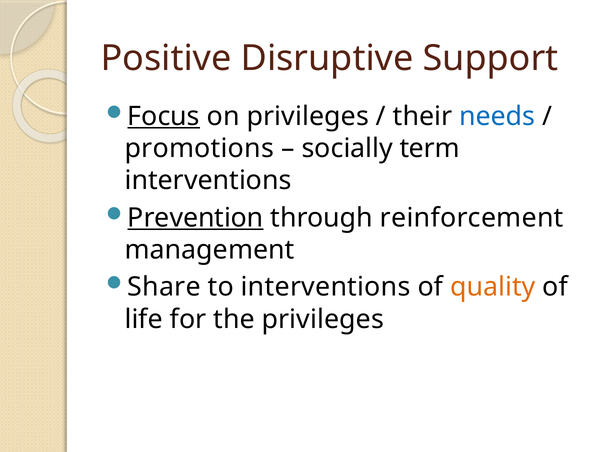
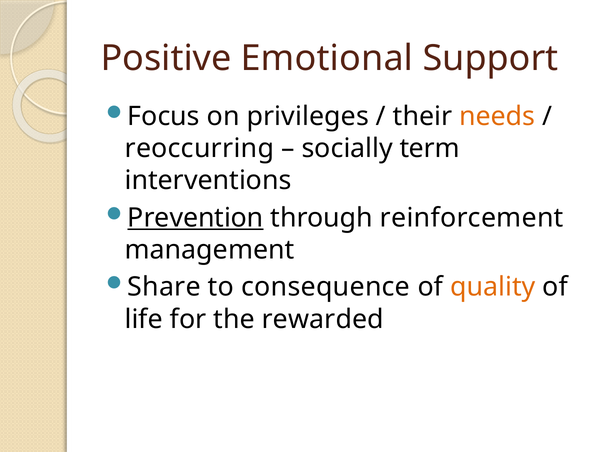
Disruptive: Disruptive -> Emotional
Focus underline: present -> none
needs colour: blue -> orange
promotions: promotions -> reoccurring
to interventions: interventions -> consequence
the privileges: privileges -> rewarded
